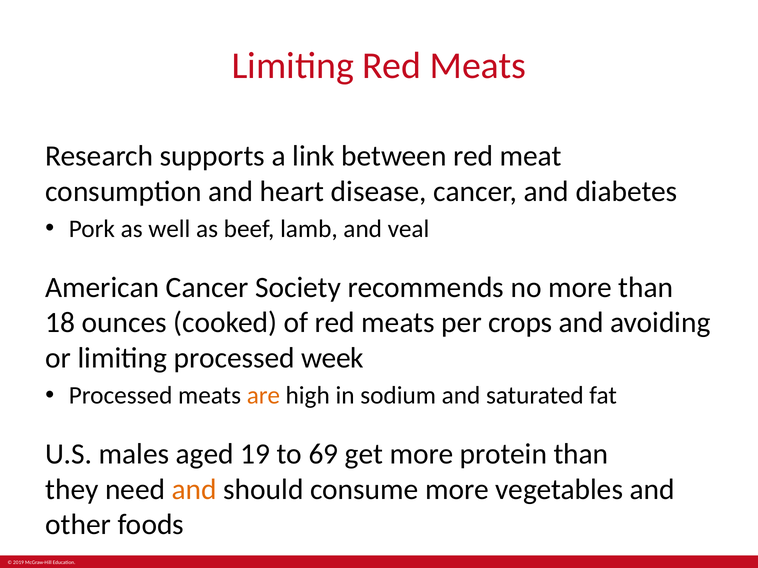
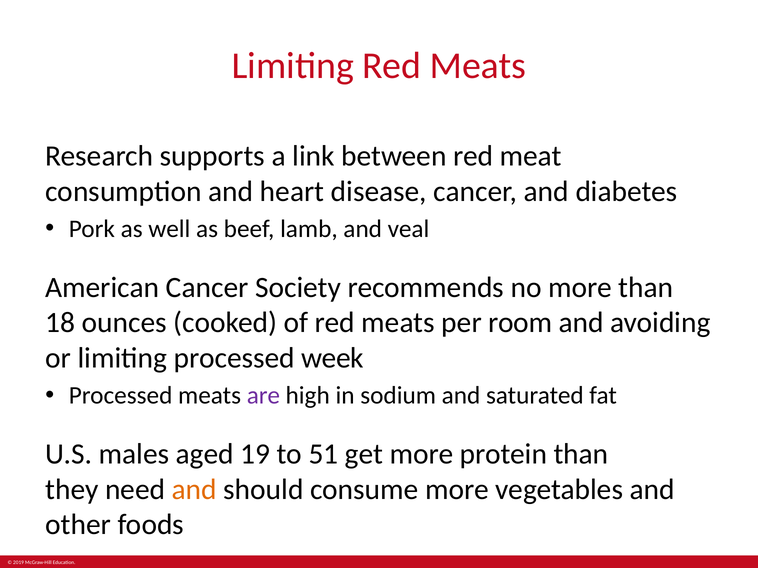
crops: crops -> room
are colour: orange -> purple
69: 69 -> 51
